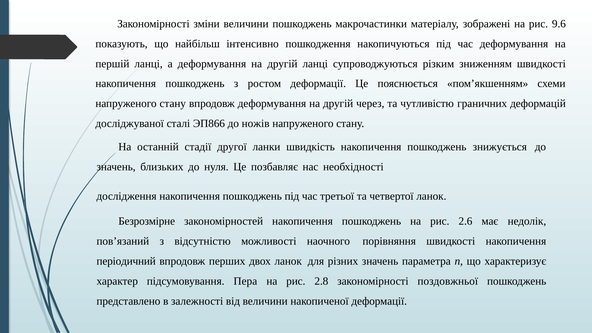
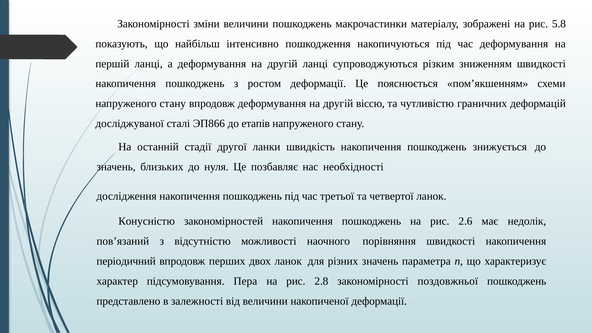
9.6: 9.6 -> 5.8
через: через -> віссю
ножів: ножів -> етапів
Безрозмірне: Безрозмірне -> Конусністю
